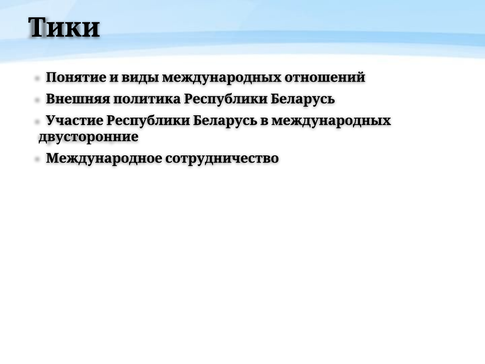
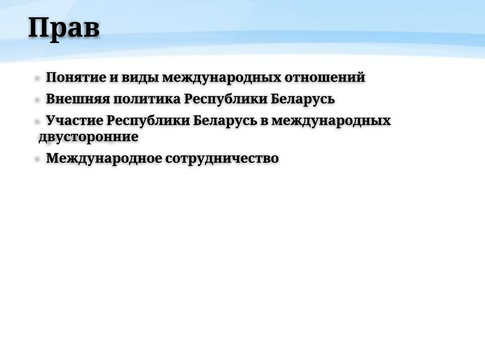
Тики: Тики -> Прав
